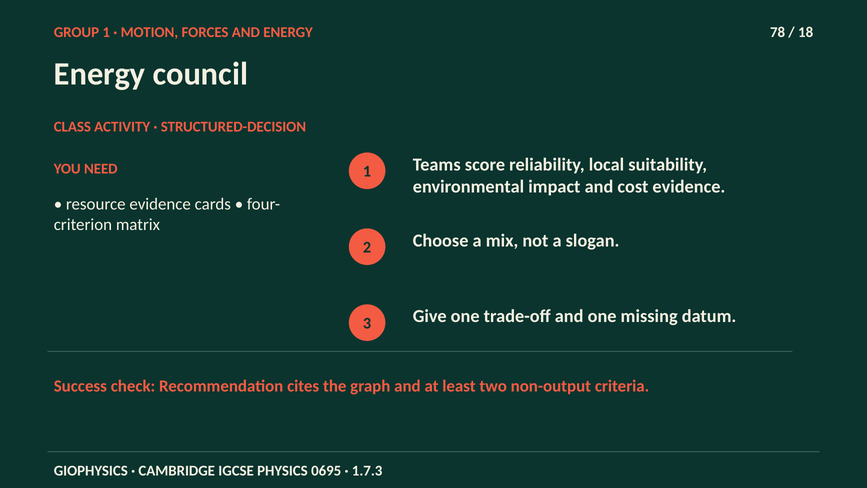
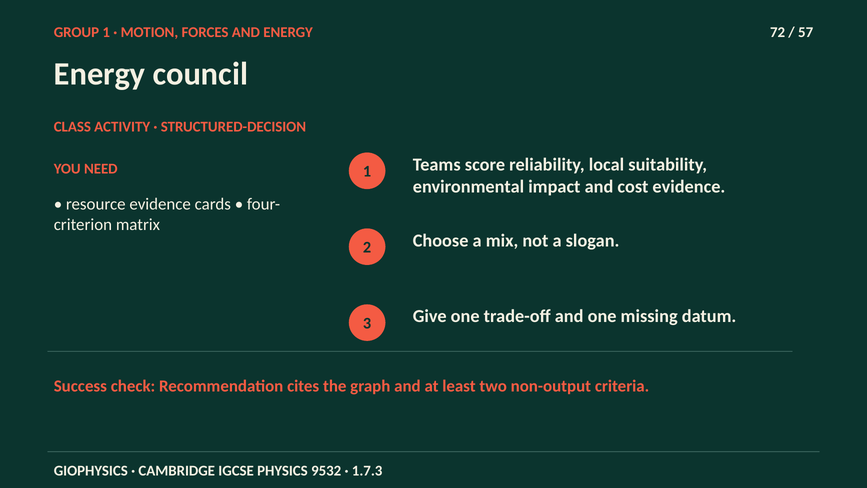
78: 78 -> 72
18: 18 -> 57
0695: 0695 -> 9532
